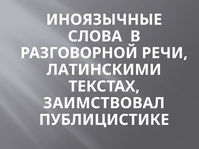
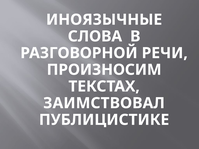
ЛАТИНСКИМИ: ЛАТИНСКИМИ -> ПРОИЗНОСИМ
